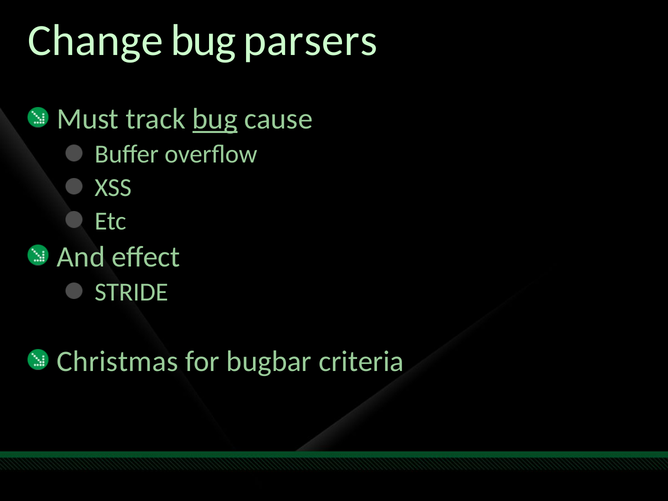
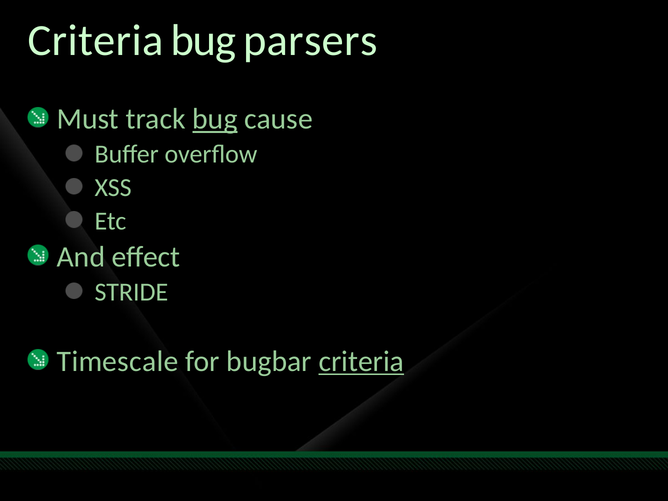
Change at (96, 41): Change -> Criteria
Christmas: Christmas -> Timescale
criteria at (361, 361) underline: none -> present
